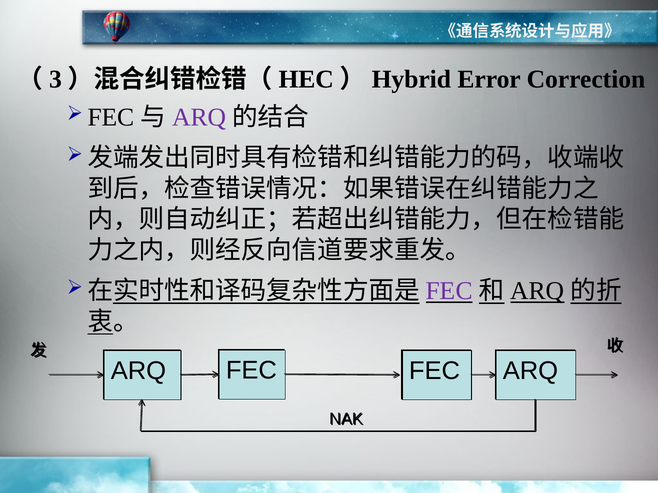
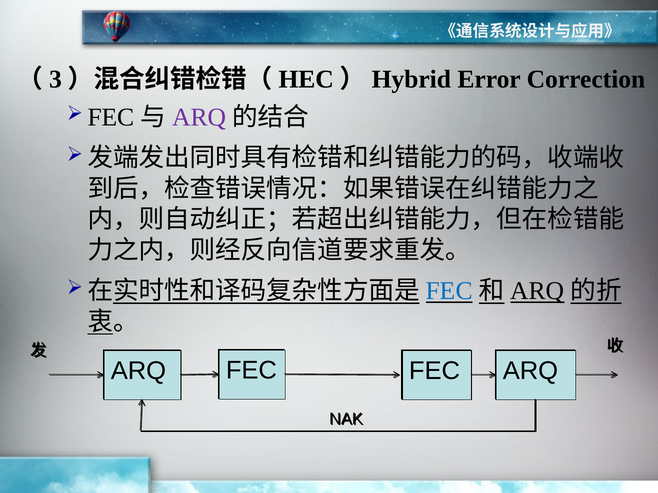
FEC at (449, 291) colour: purple -> blue
